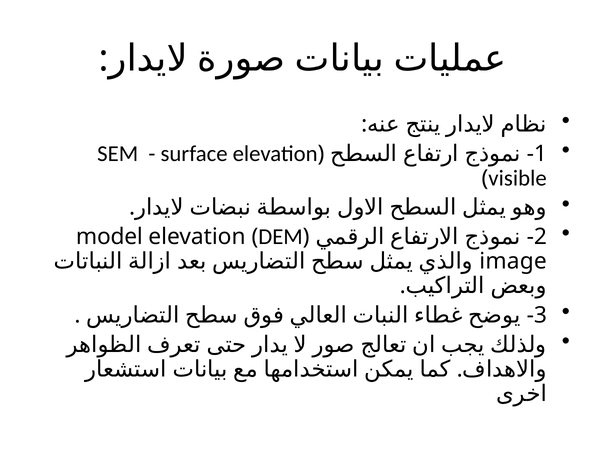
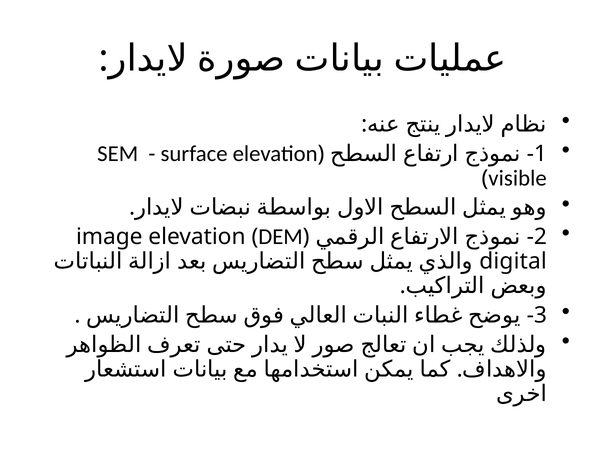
model: model -> image
image: image -> digital
